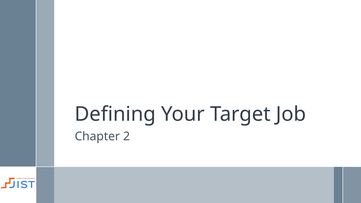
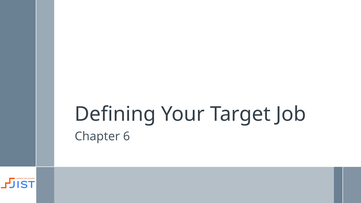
2: 2 -> 6
